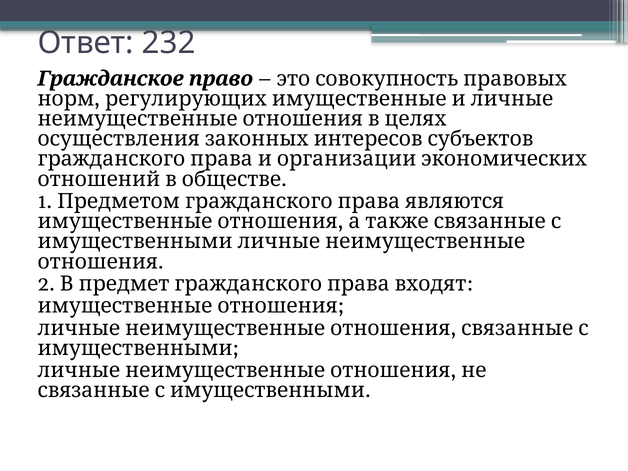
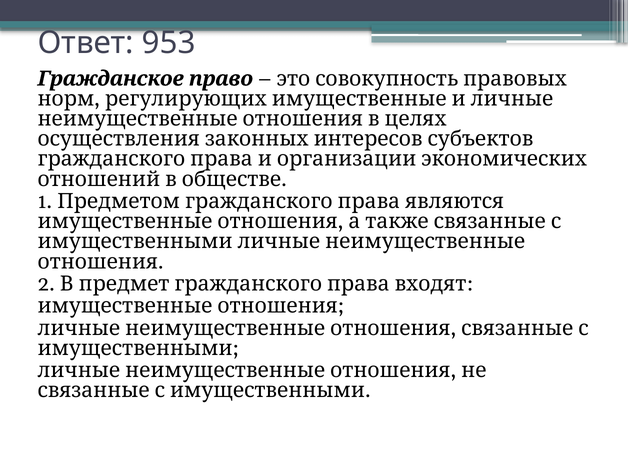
232: 232 -> 953
